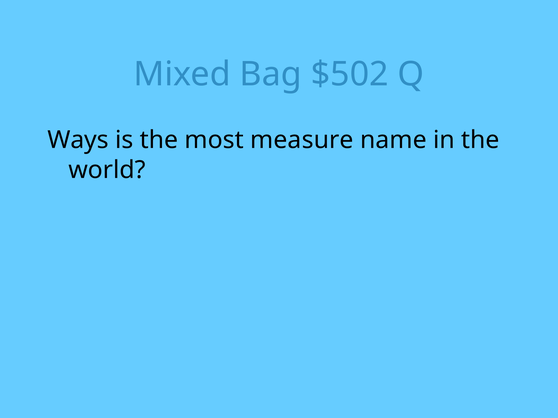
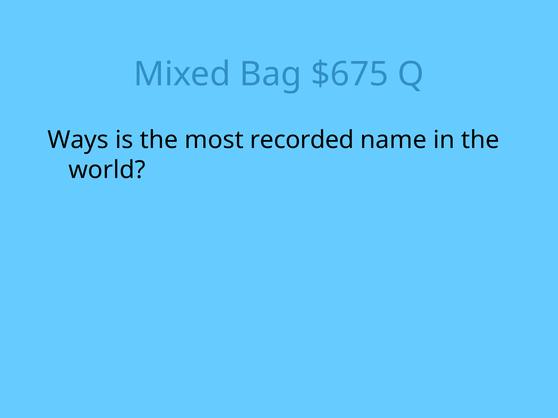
$502: $502 -> $675
measure: measure -> recorded
